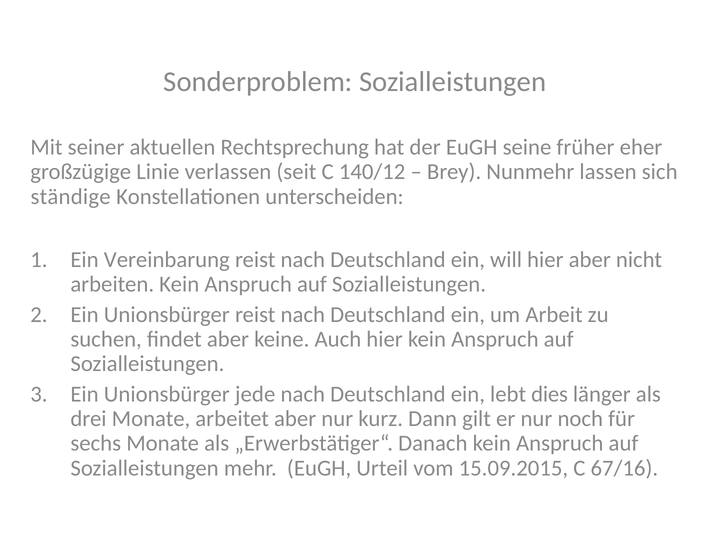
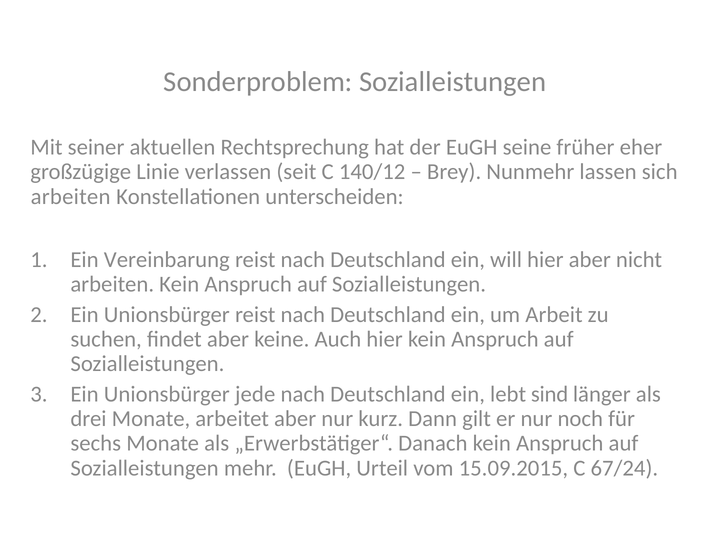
ständige at (71, 196): ständige -> arbeiten
dies: dies -> sind
67/16: 67/16 -> 67/24
